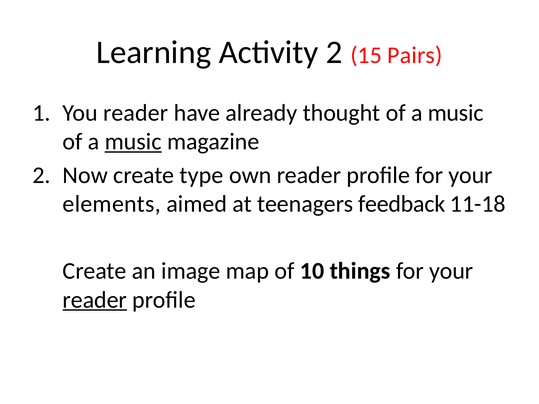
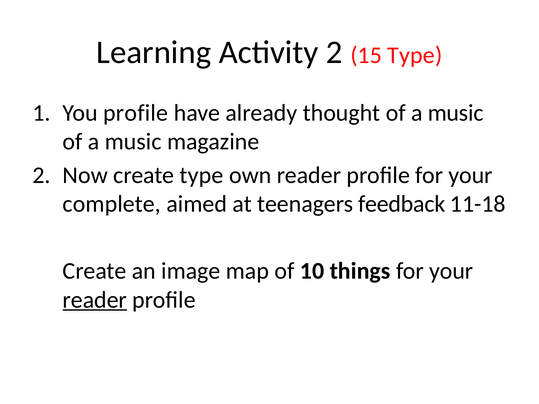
15 Pairs: Pairs -> Type
You reader: reader -> profile
music at (133, 142) underline: present -> none
elements: elements -> complete
